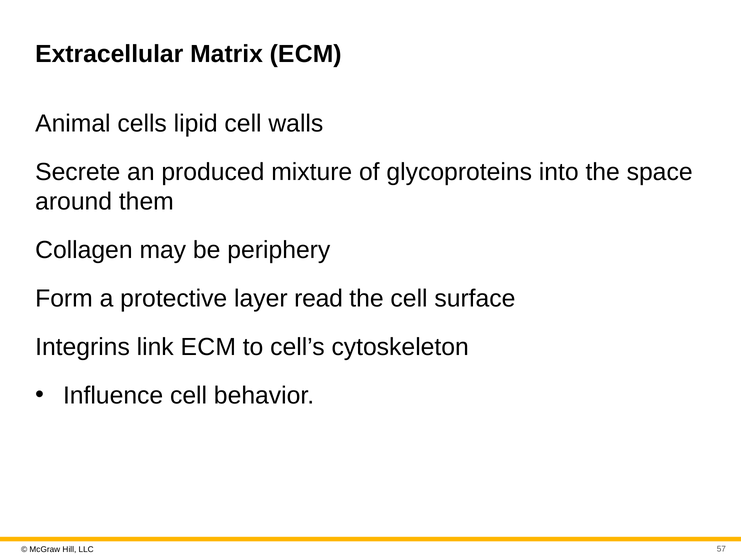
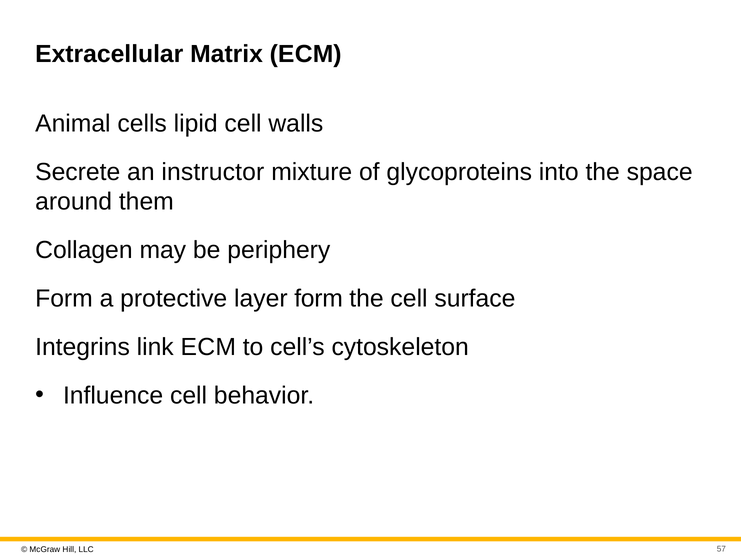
produced: produced -> instructor
layer read: read -> form
